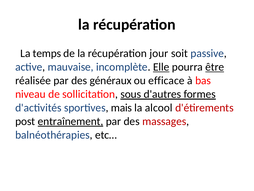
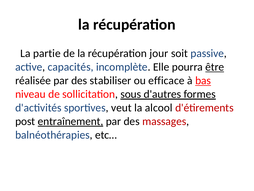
temps: temps -> partie
mauvaise: mauvaise -> capacités
Elle underline: present -> none
généraux: généraux -> stabiliser
bas underline: none -> present
mais: mais -> veut
